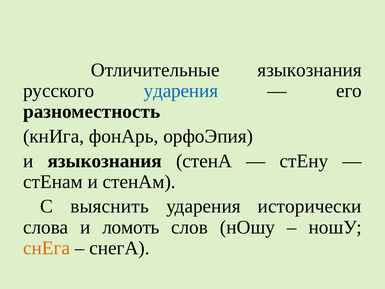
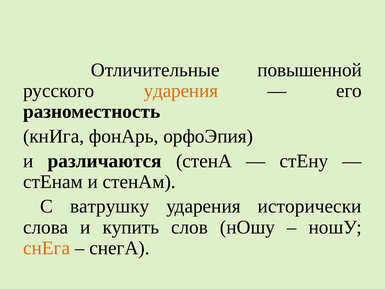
Отличительные языкознания: языкознания -> повышенной
ударения at (181, 91) colour: blue -> orange
и языкознания: языкознания -> различаются
выяснить: выяснить -> ватрушку
ломоть: ломоть -> купить
